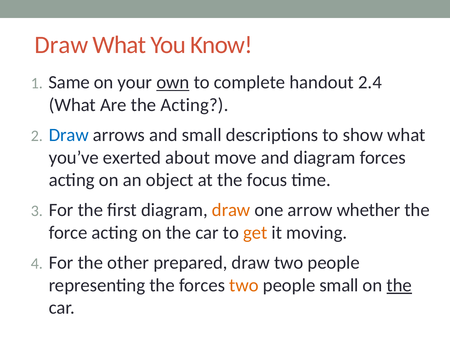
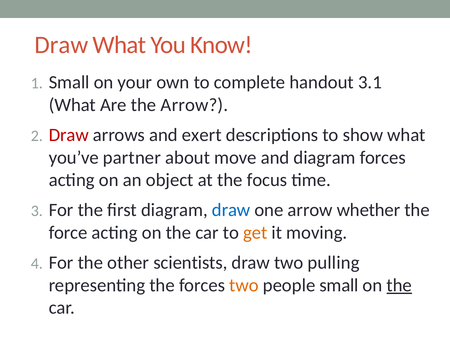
Same at (69, 82): Same -> Small
own underline: present -> none
2.4: 2.4 -> 3.1
the Acting: Acting -> Arrow
Draw at (69, 135) colour: blue -> red
and small: small -> exert
exerted: exerted -> partner
draw at (231, 210) colour: orange -> blue
prepared: prepared -> scientists
draw two people: people -> pulling
